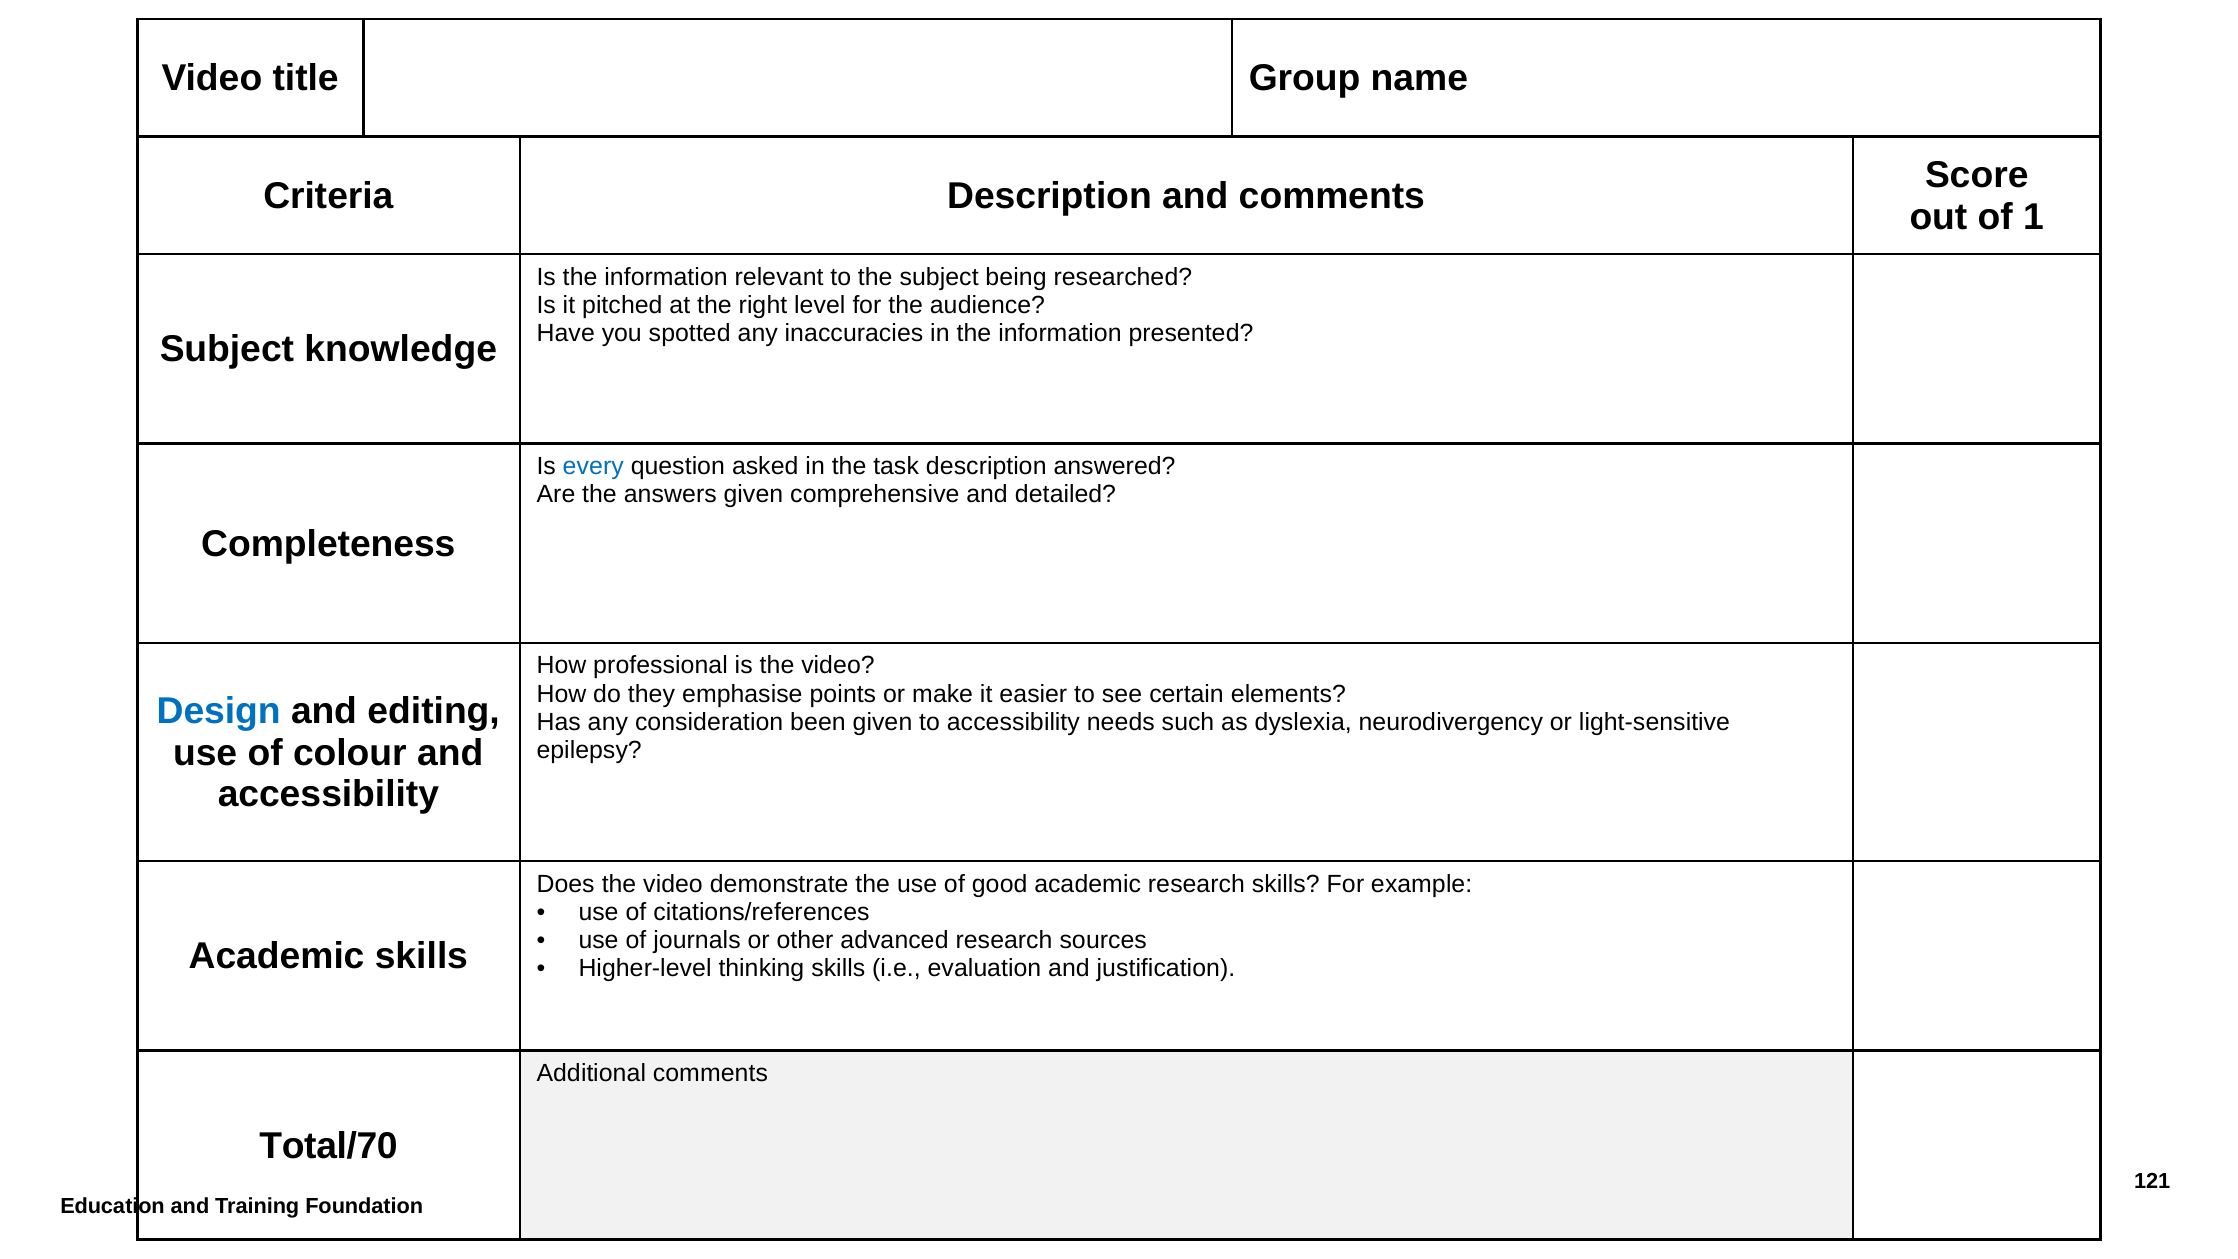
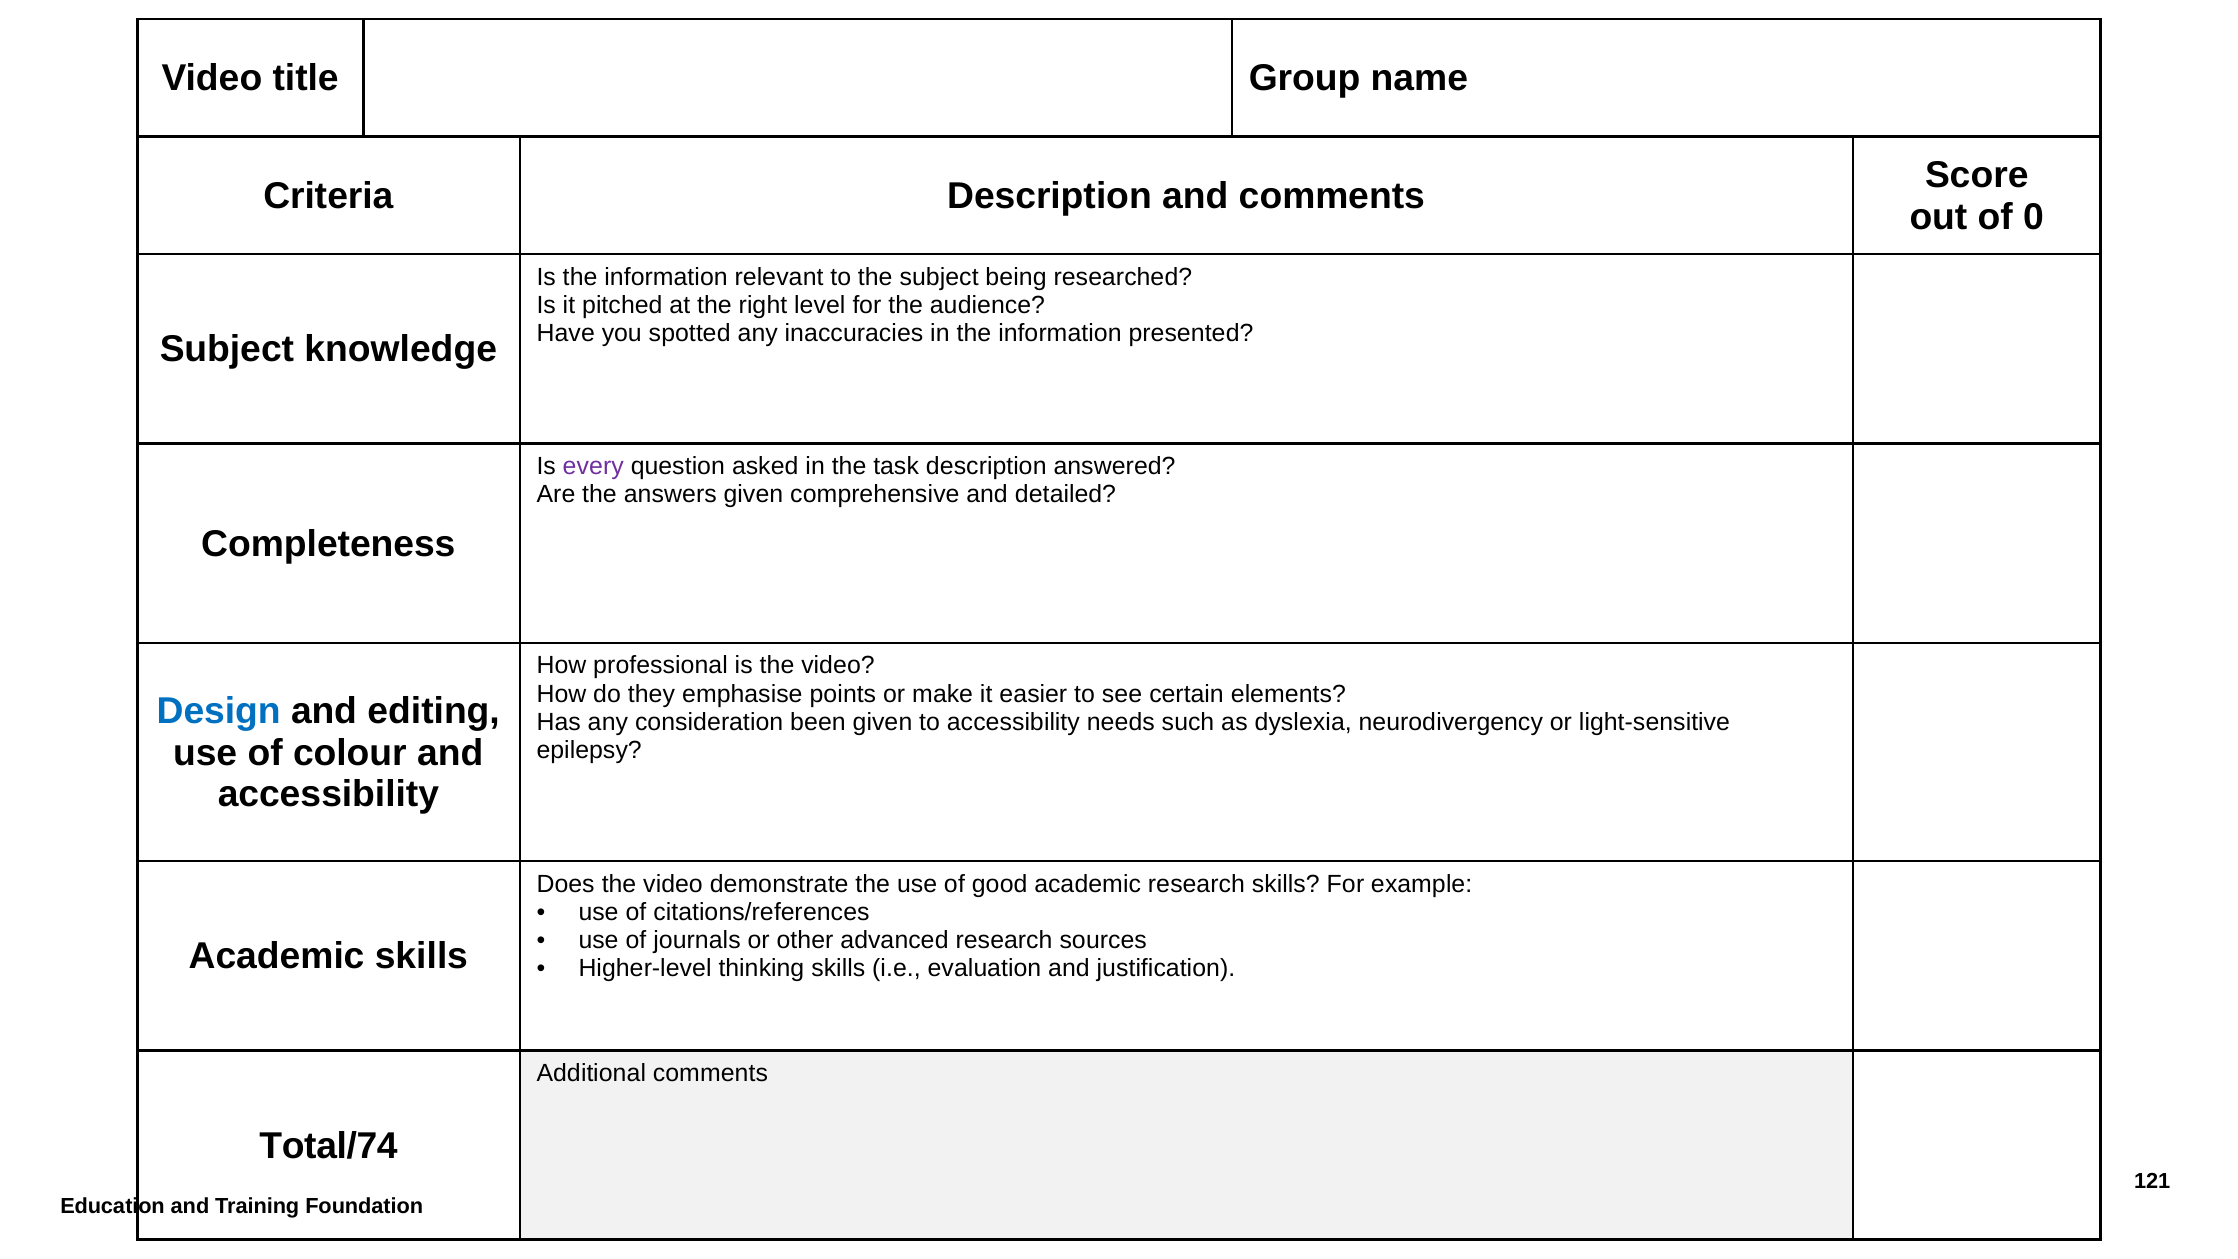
1: 1 -> 0
every colour: blue -> purple
Total/70: Total/70 -> Total/74
